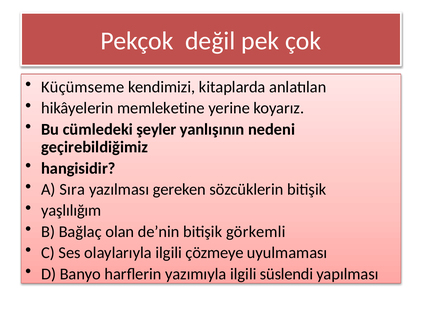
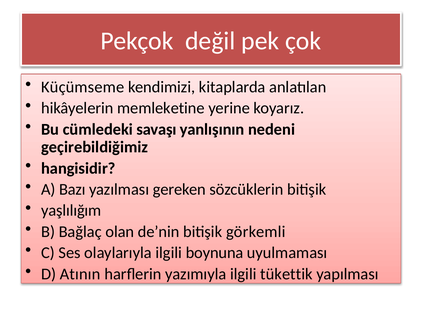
şeyler: şeyler -> savaşı
Sıra: Sıra -> Bazı
çözmeye: çözmeye -> boynuna
Banyo: Banyo -> Atının
süslendi: süslendi -> tükettik
